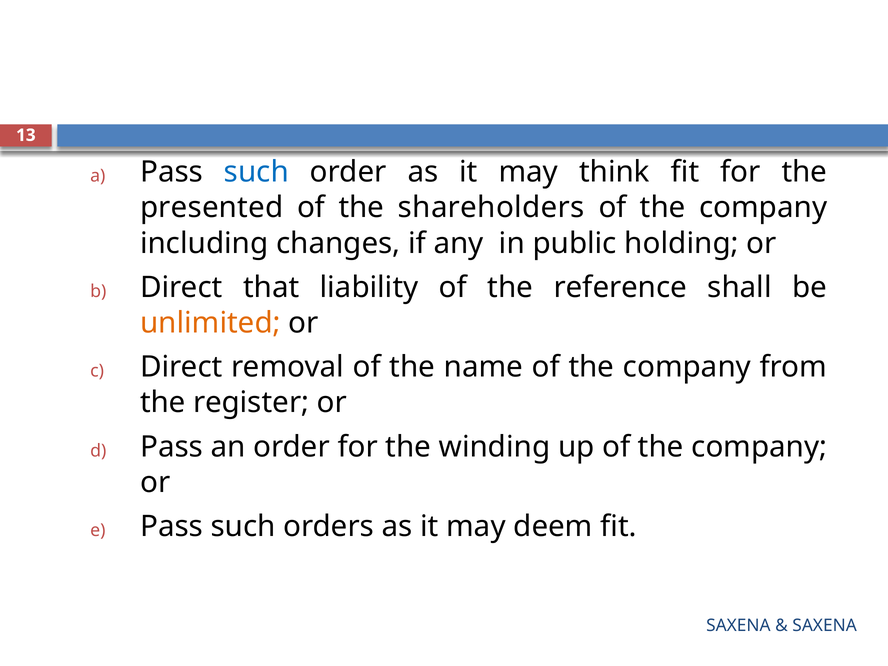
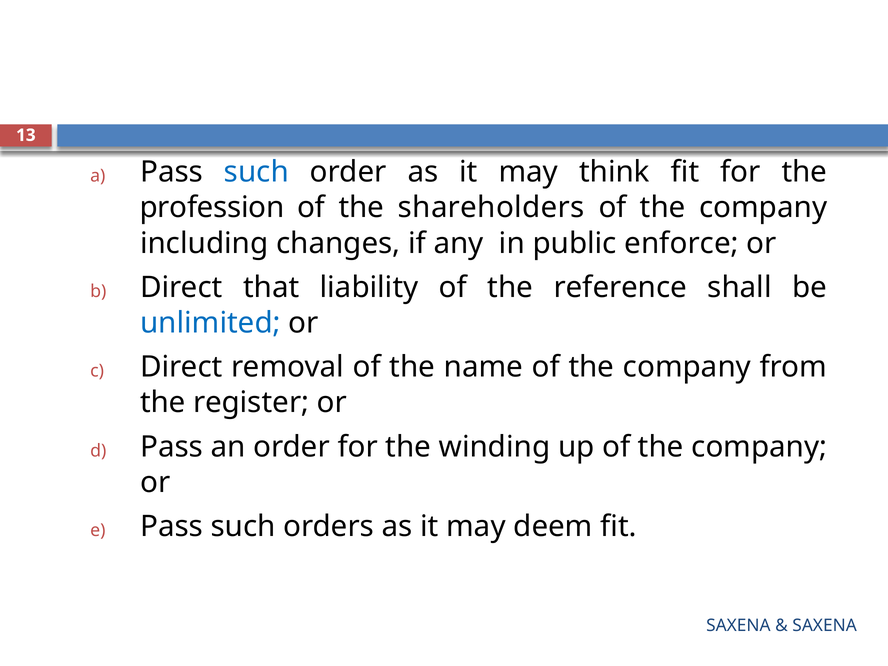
presented: presented -> profession
holding: holding -> enforce
unlimited colour: orange -> blue
